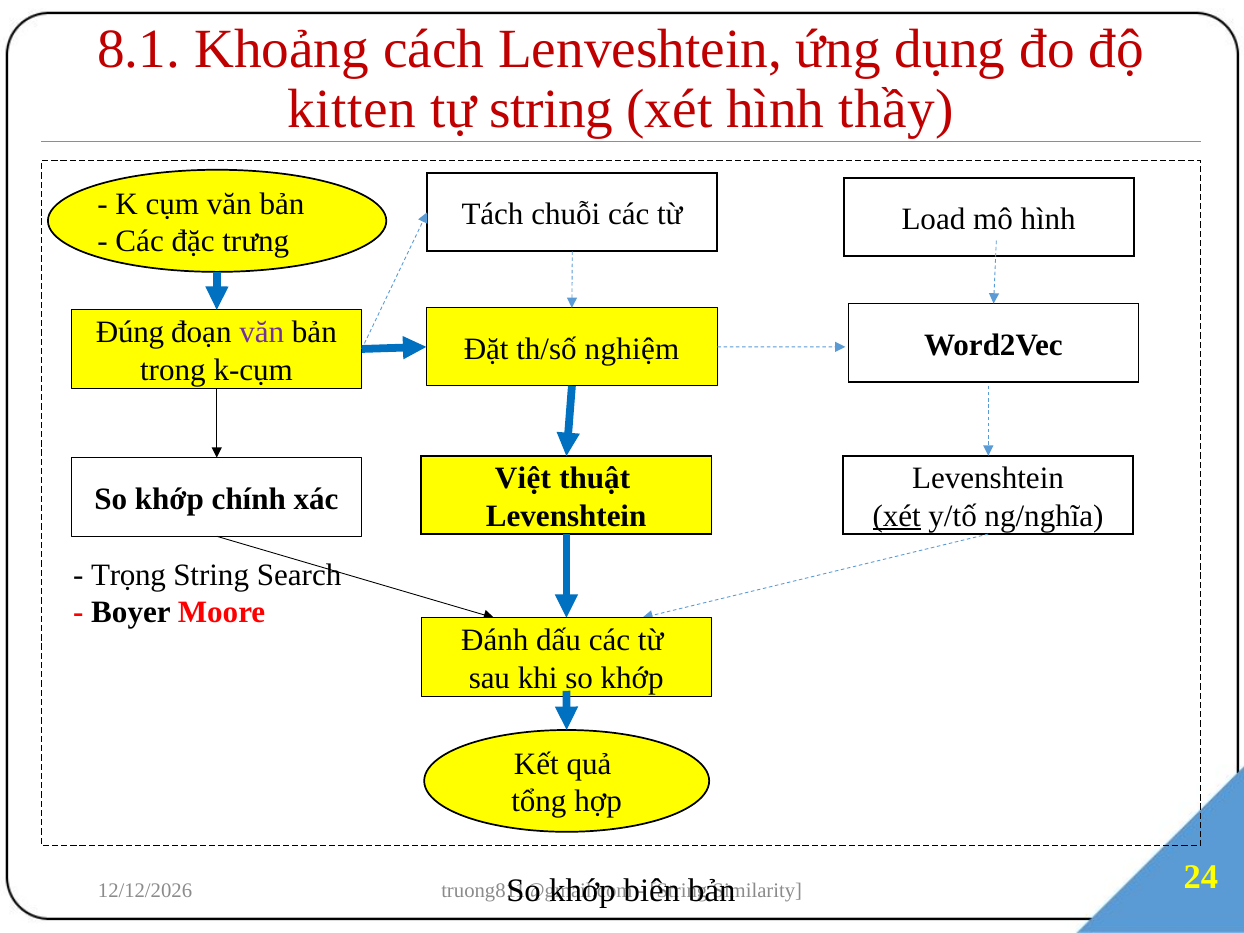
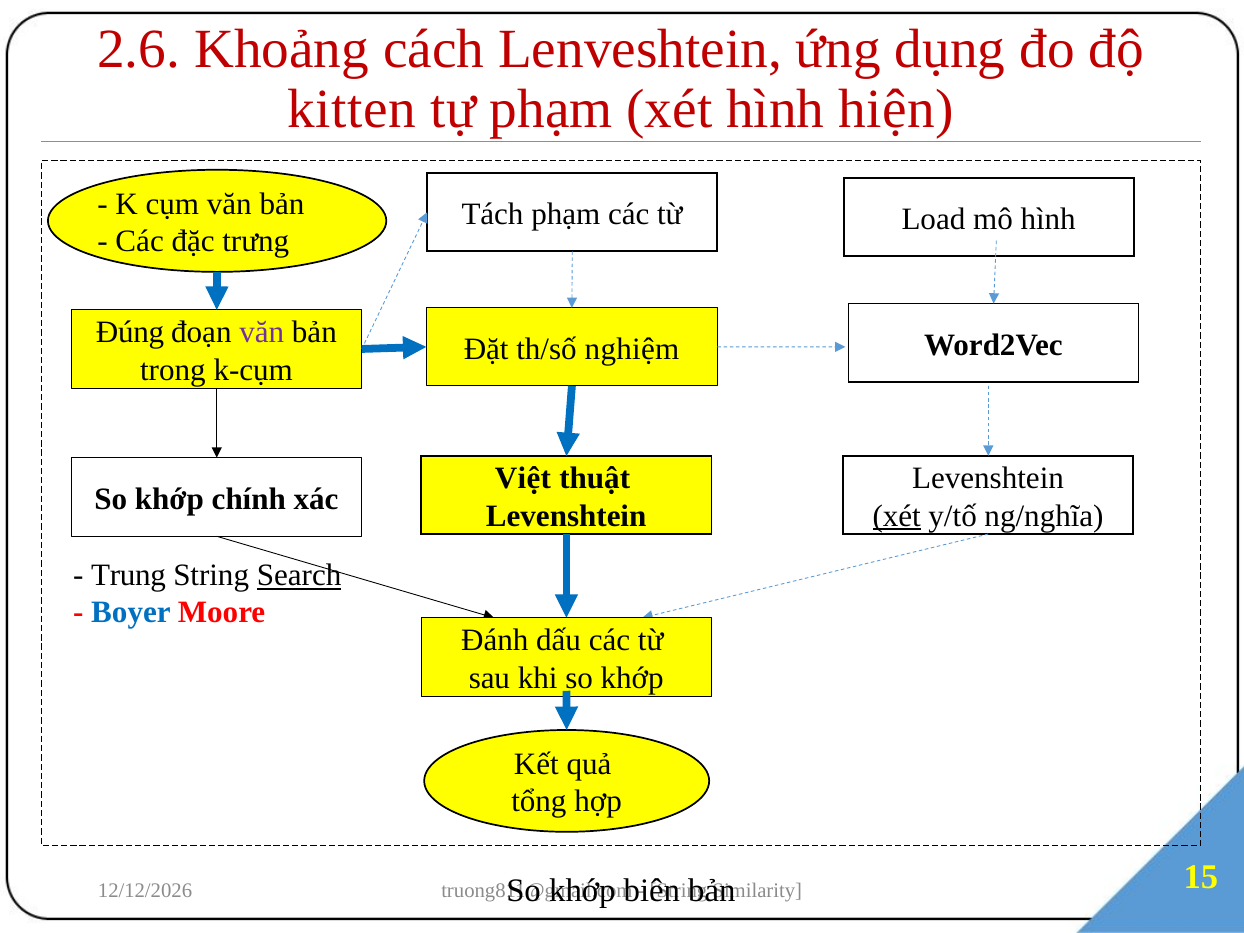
8.1: 8.1 -> 2.6
tự string: string -> phạm
thầy: thầy -> hiện
Tách chuỗi: chuỗi -> phạm
Trọng: Trọng -> Trung
Search underline: none -> present
Boyer colour: black -> blue
24: 24 -> 15
